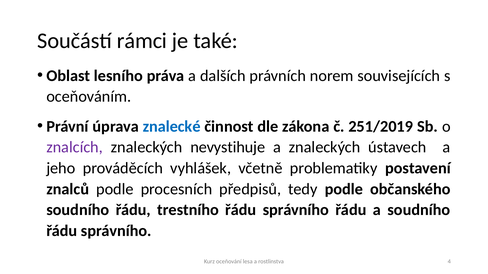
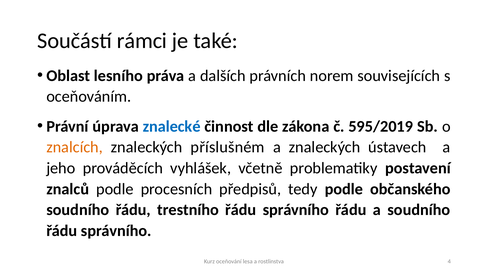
251/2019: 251/2019 -> 595/2019
znalcích colour: purple -> orange
nevystihuje: nevystihuje -> příslušném
